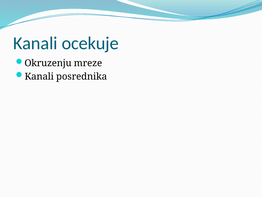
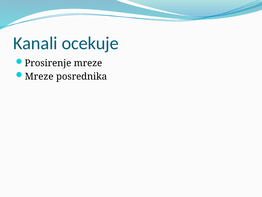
Okruzenju: Okruzenju -> Prosirenje
Kanali at (39, 76): Kanali -> Mreze
